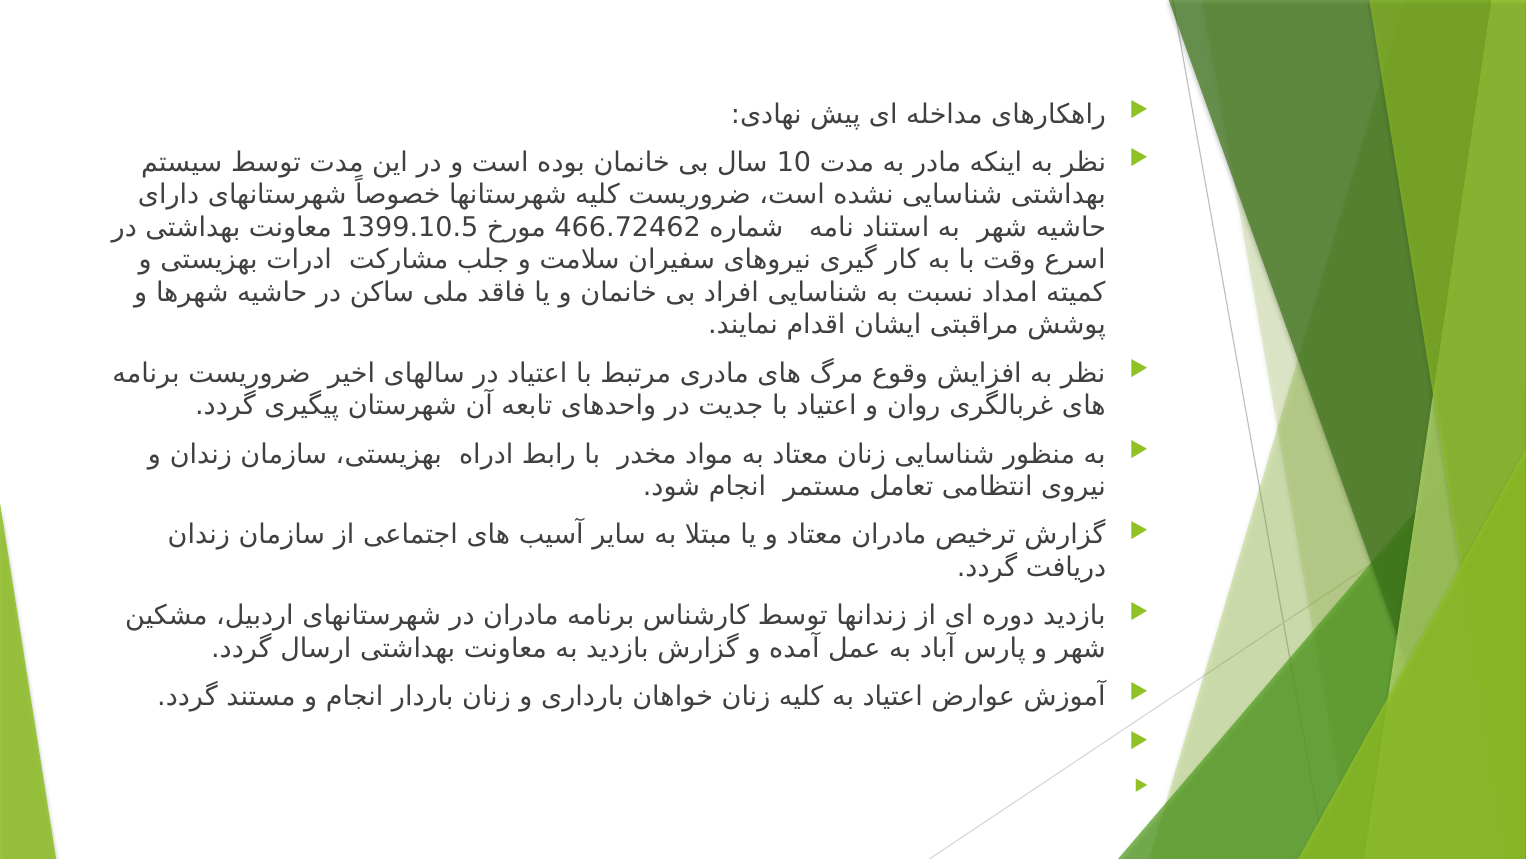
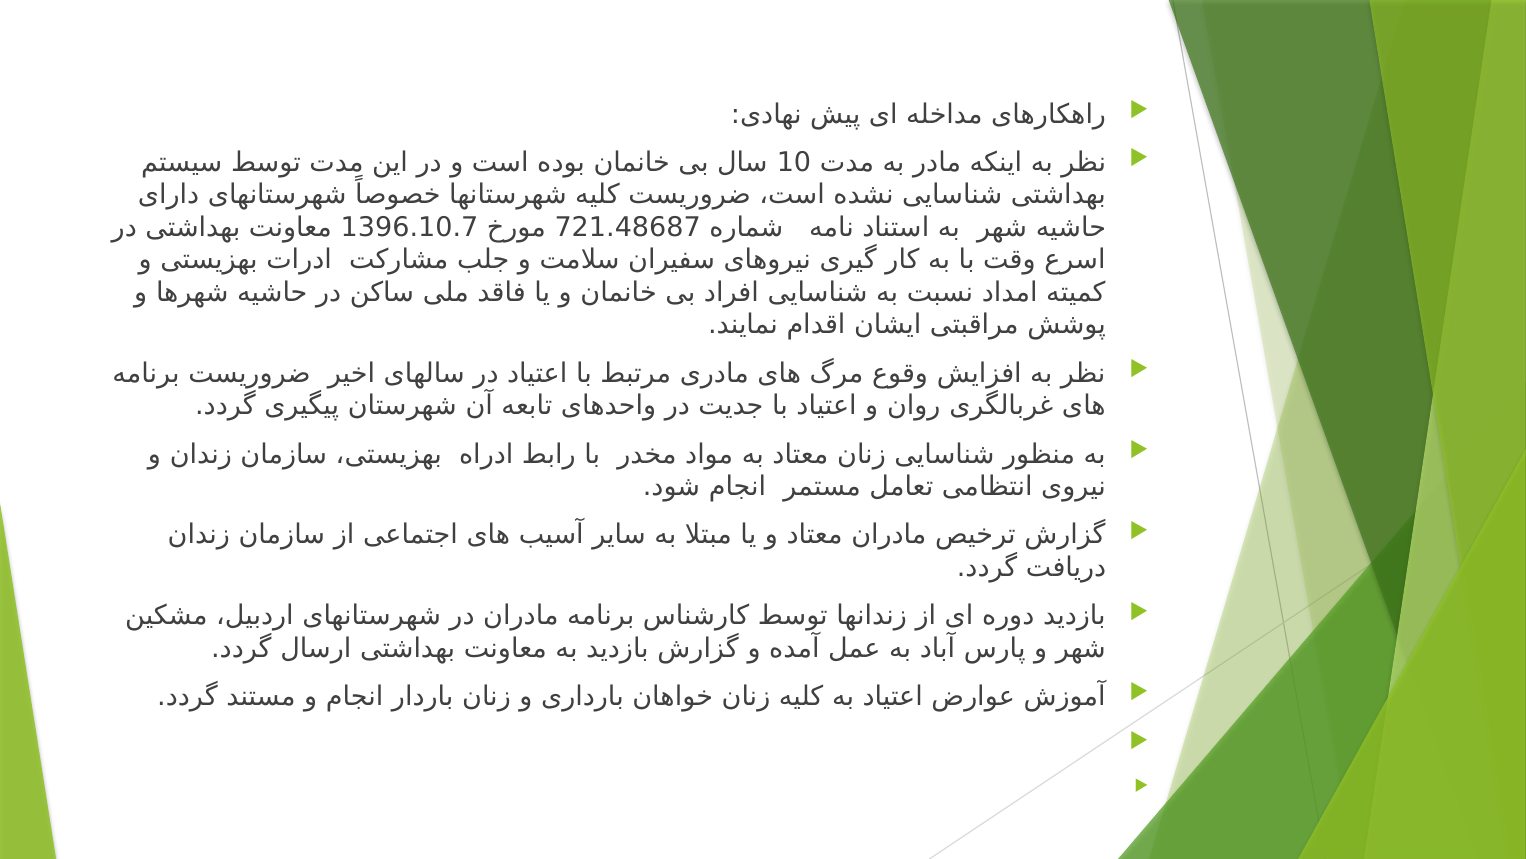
1399.10.5: 1399.10.5 -> 1396.10.7
466.72462: 466.72462 -> 721.48687
